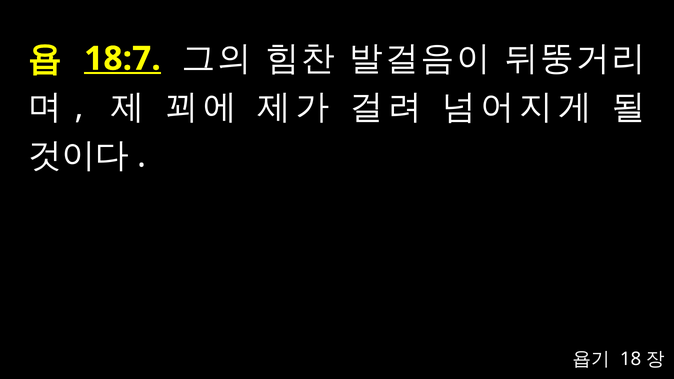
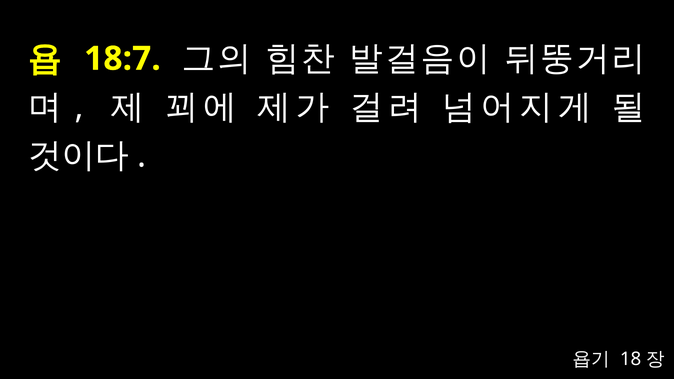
18:7 underline: present -> none
